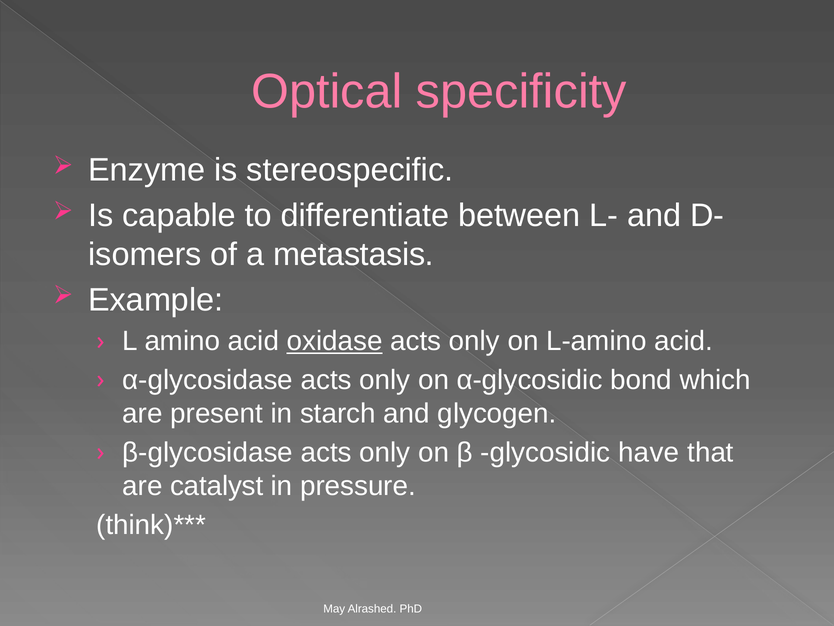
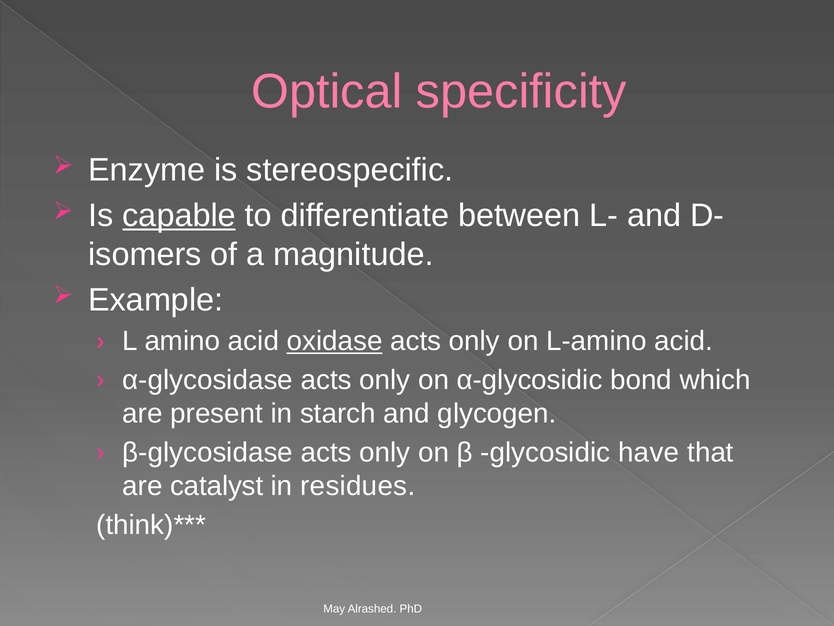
capable underline: none -> present
metastasis: metastasis -> magnitude
pressure: pressure -> residues
